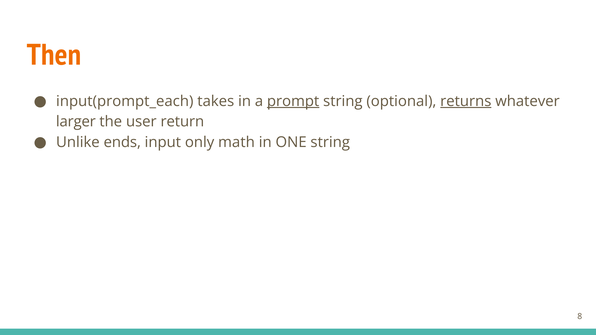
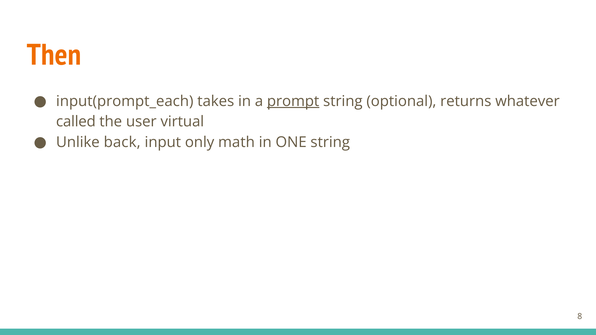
returns underline: present -> none
larger: larger -> called
return: return -> virtual
ends: ends -> back
